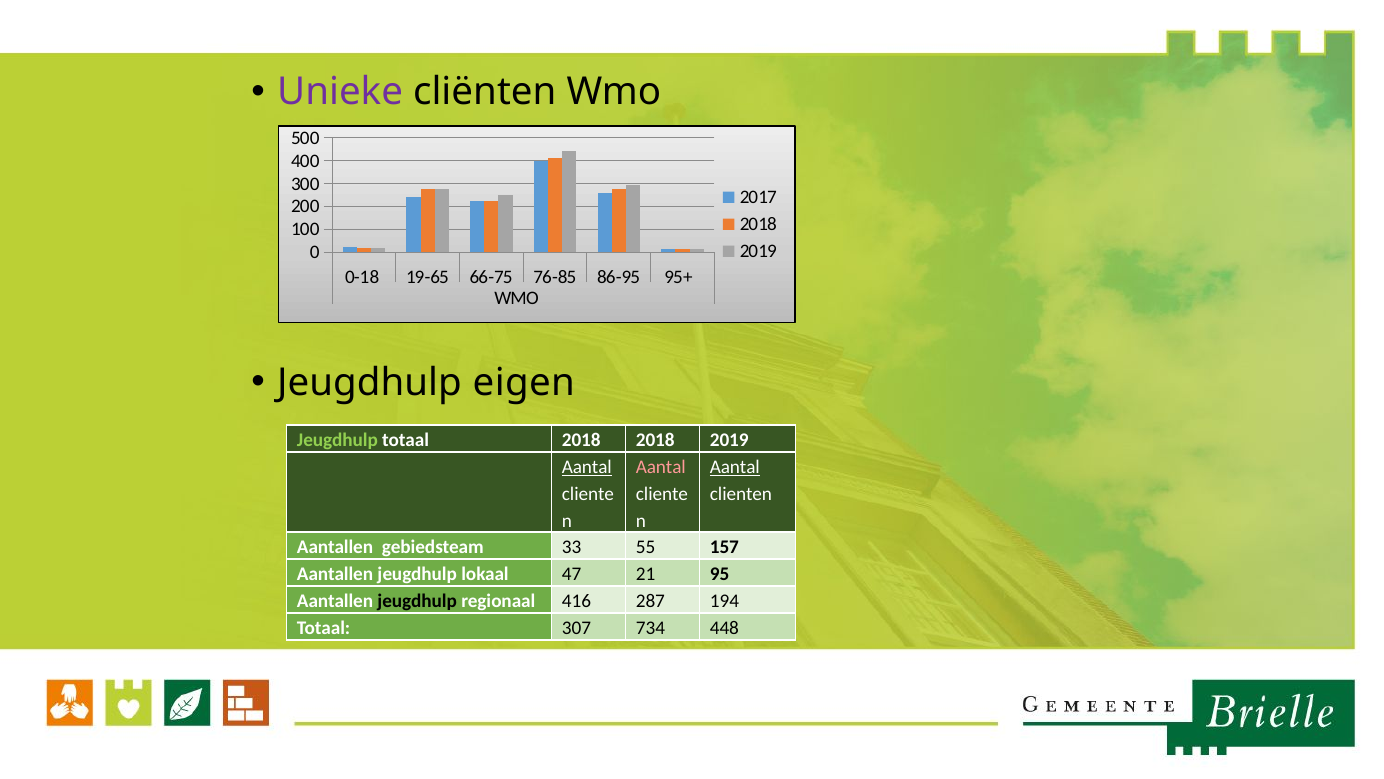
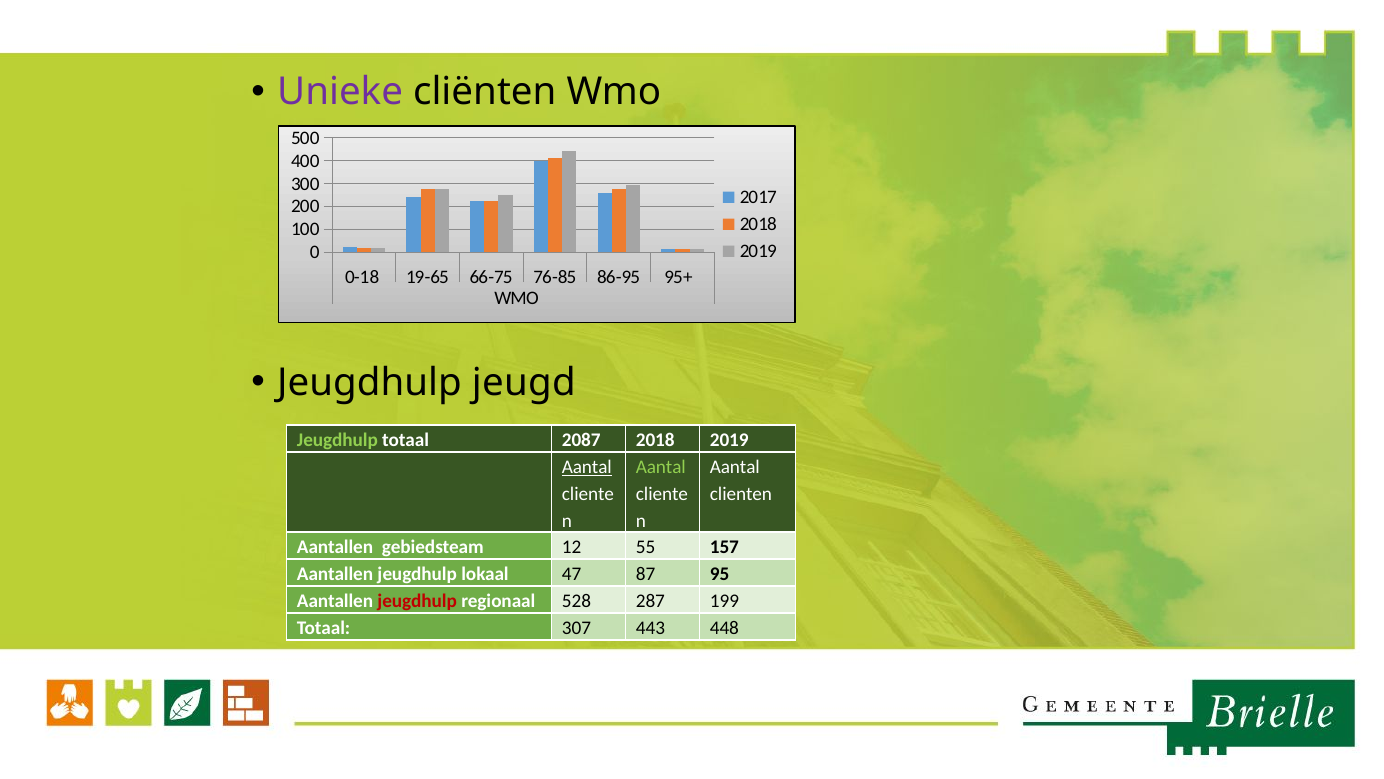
eigen: eigen -> jeugd
totaal 2018: 2018 -> 2087
Aantal at (661, 467) colour: pink -> light green
Aantal at (735, 467) underline: present -> none
33: 33 -> 12
21: 21 -> 87
jeugdhulp at (417, 601) colour: black -> red
416: 416 -> 528
194: 194 -> 199
734: 734 -> 443
